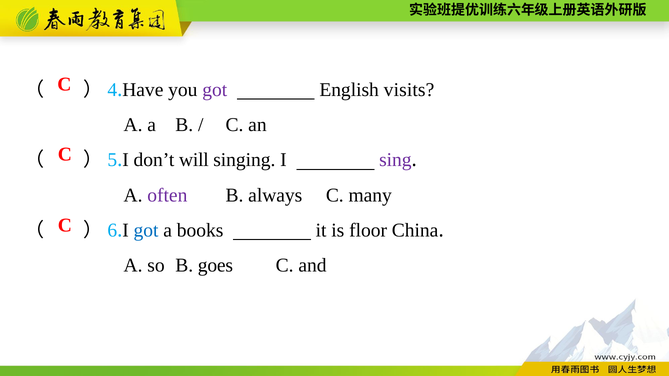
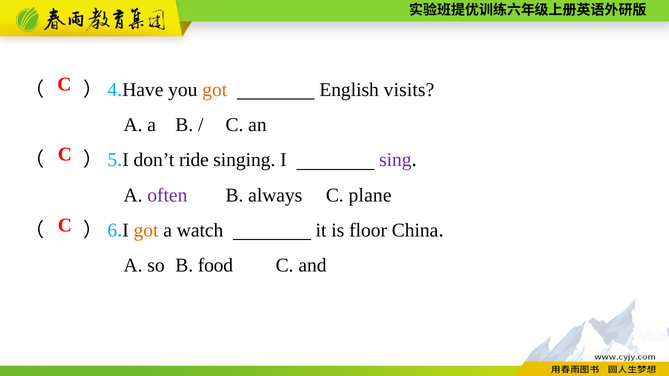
got at (215, 90) colour: purple -> orange
will: will -> ride
many: many -> plane
got at (146, 230) colour: blue -> orange
books: books -> watch
goes: goes -> food
